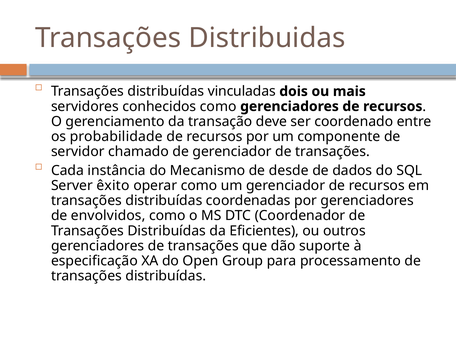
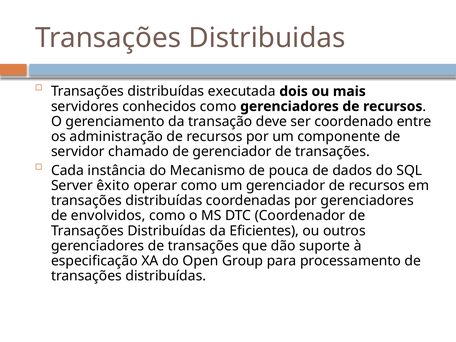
vinculadas: vinculadas -> executada
probabilidade: probabilidade -> administração
desde: desde -> pouca
